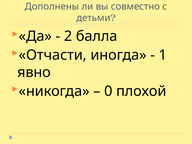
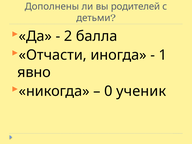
совместно: совместно -> родителей
плохой: плохой -> ученик
